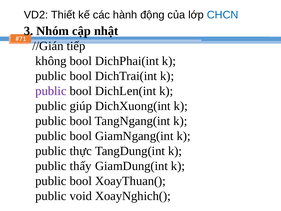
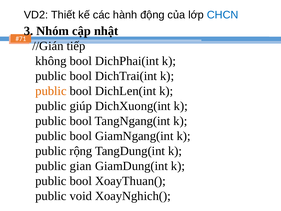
public at (51, 91) colour: purple -> orange
thực: thực -> rộng
thấy: thấy -> gian
